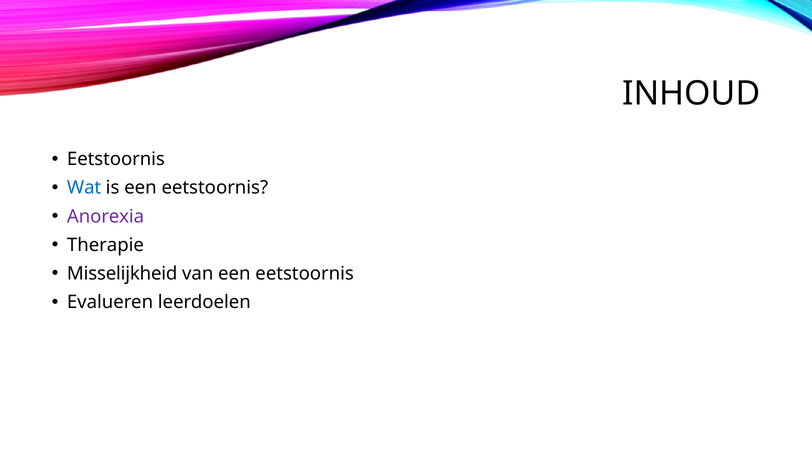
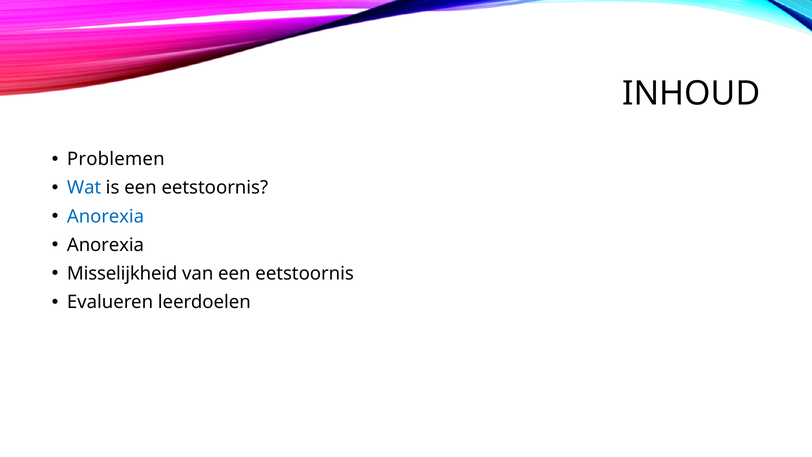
Eetstoornis at (116, 159): Eetstoornis -> Problemen
Anorexia at (106, 216) colour: purple -> blue
Therapie at (105, 245): Therapie -> Anorexia
